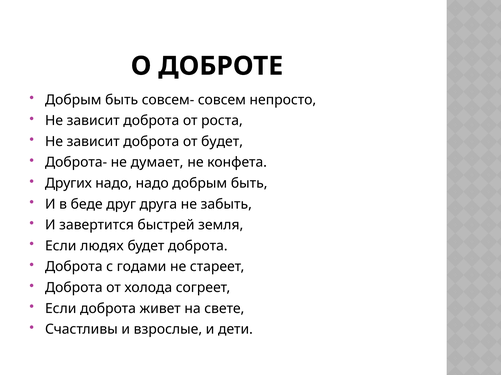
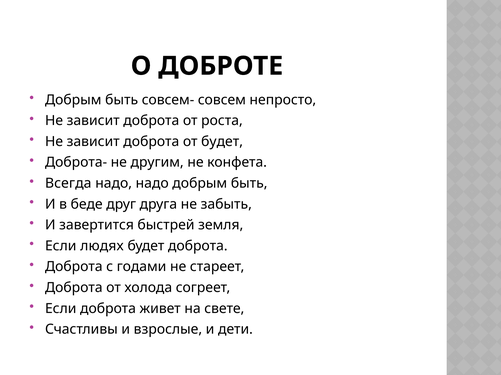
думает: думает -> другим
Других: Других -> Всегда
